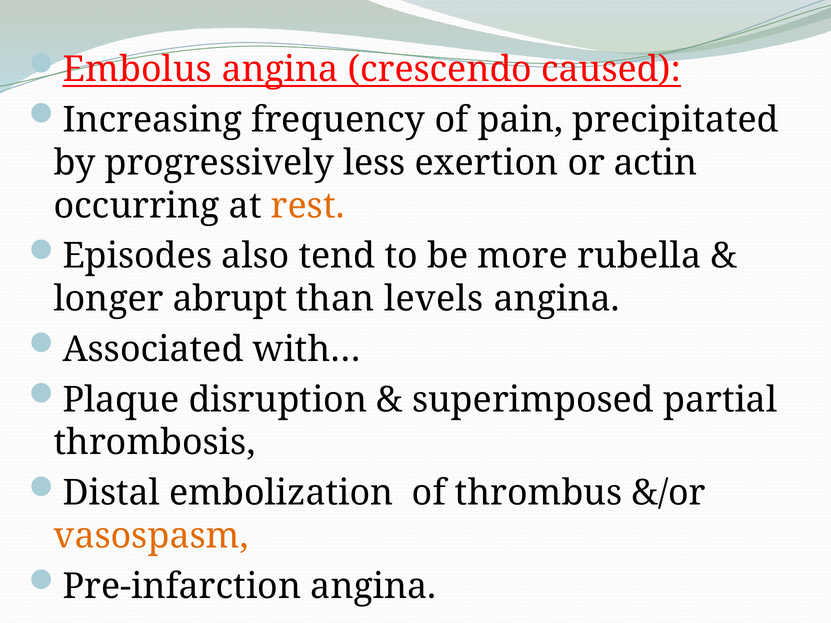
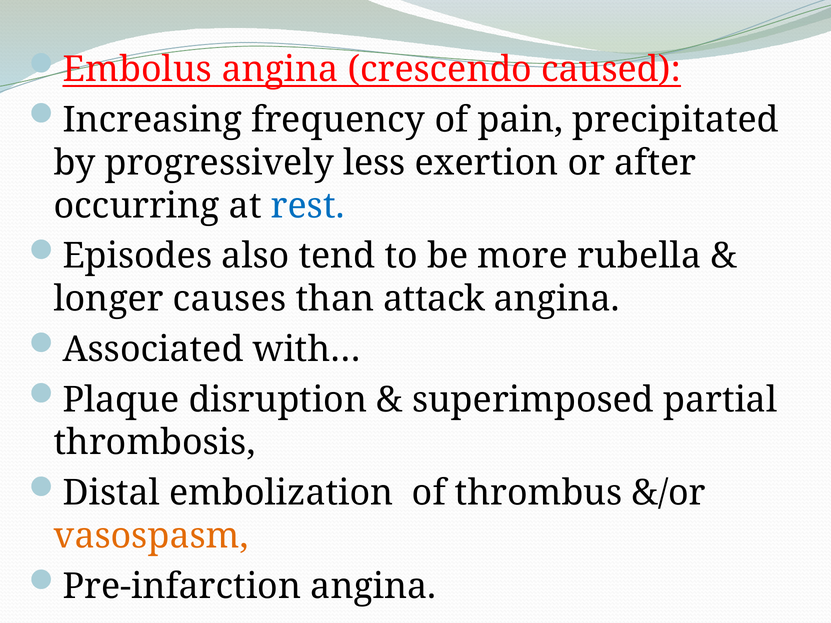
actin: actin -> after
rest colour: orange -> blue
abrupt: abrupt -> causes
levels: levels -> attack
